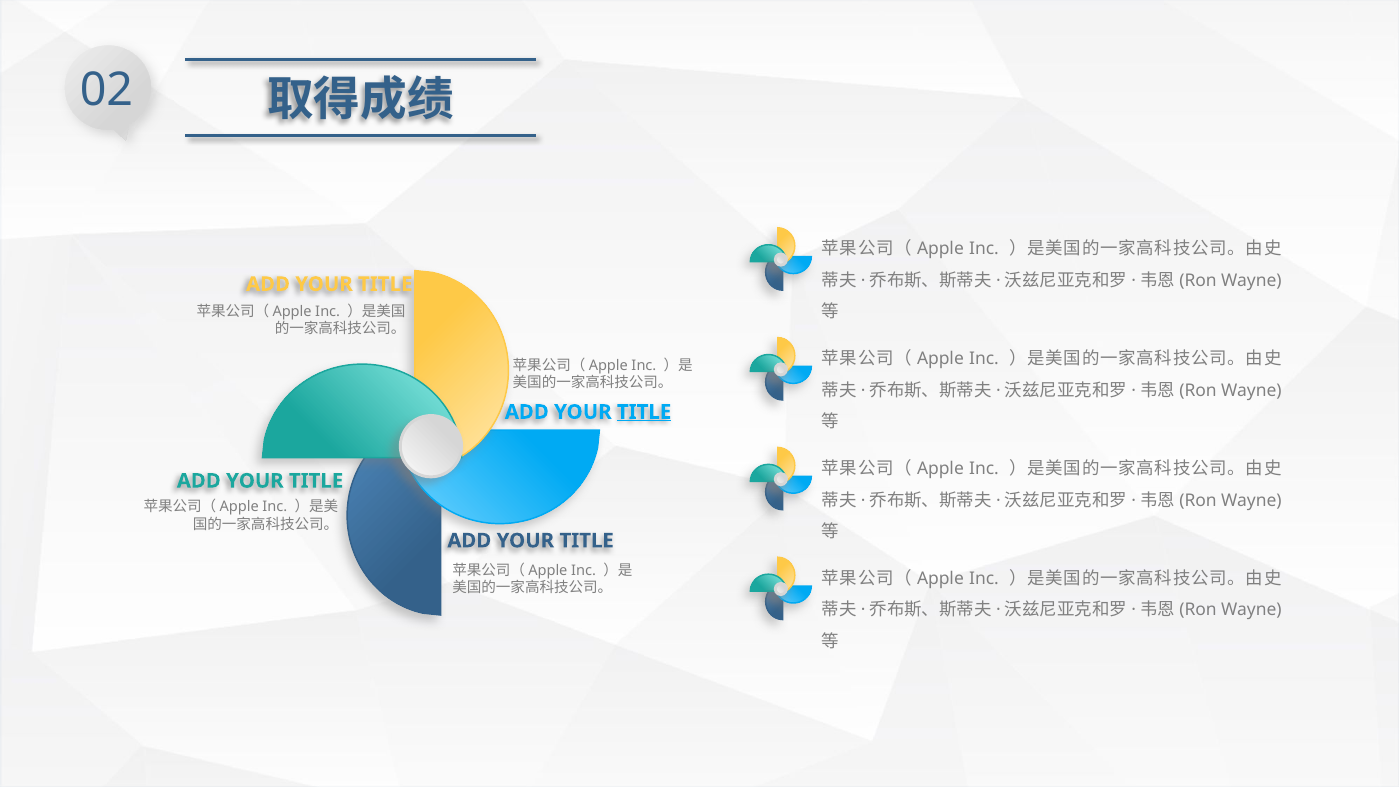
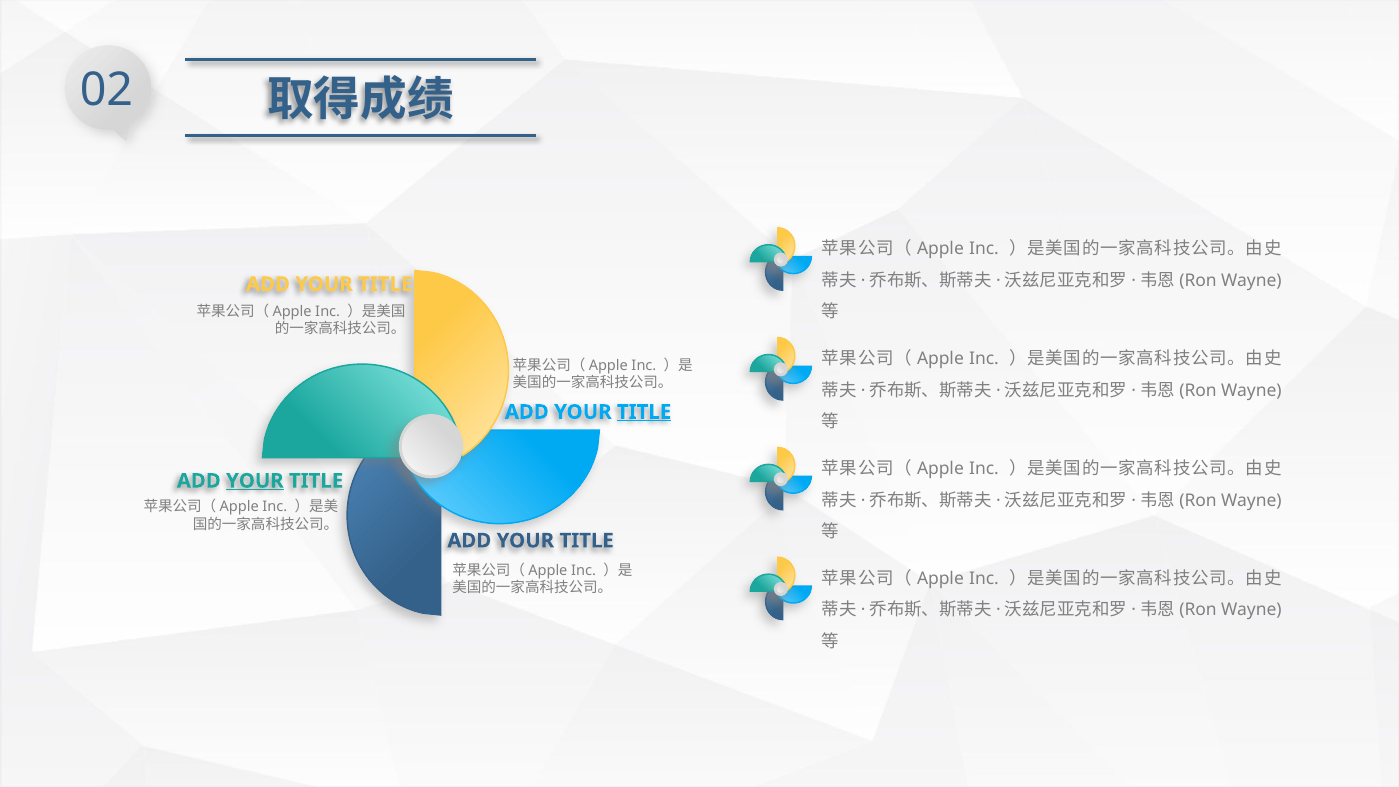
YOUR at (255, 481) underline: none -> present
